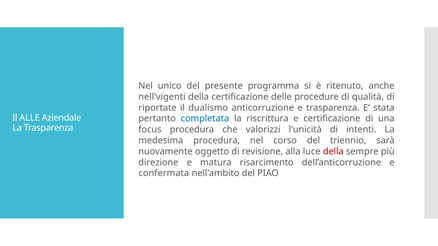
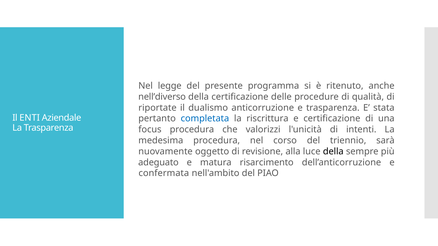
unico: unico -> legge
nell’vigenti: nell’vigenti -> nell’diverso
ALLE: ALLE -> ENTI
della at (333, 152) colour: red -> black
direzione: direzione -> adeguato
